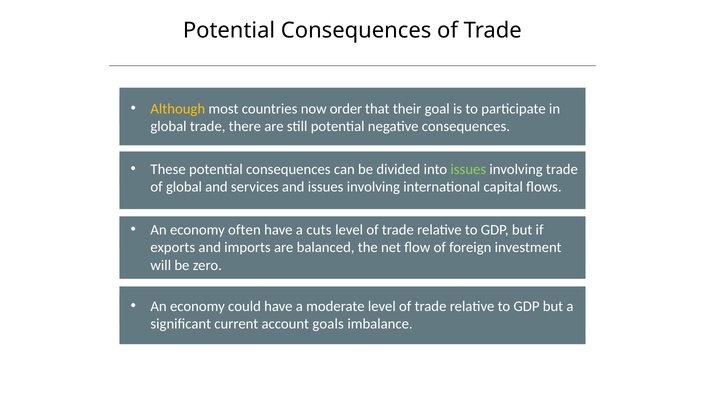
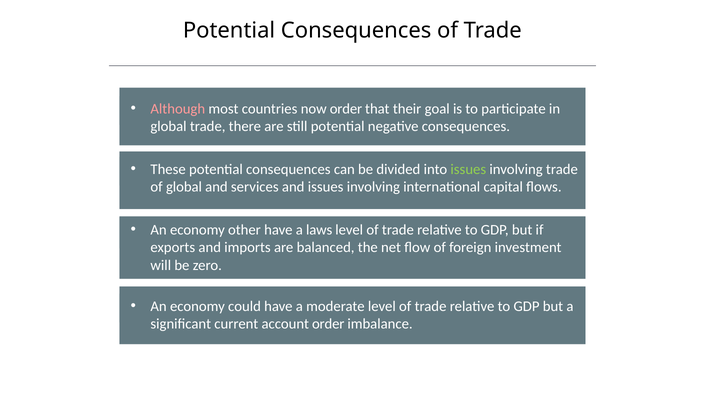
Although colour: yellow -> pink
often: often -> other
cuts: cuts -> laws
goals at (328, 323): goals -> order
